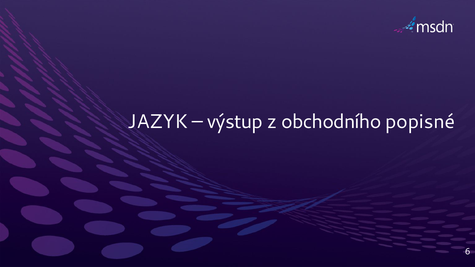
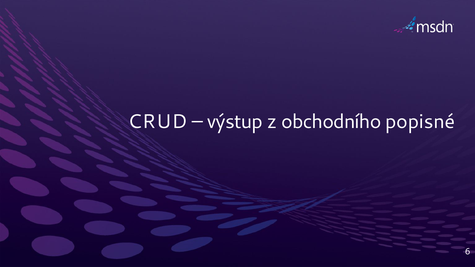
JAZYK: JAZYK -> CRUD
